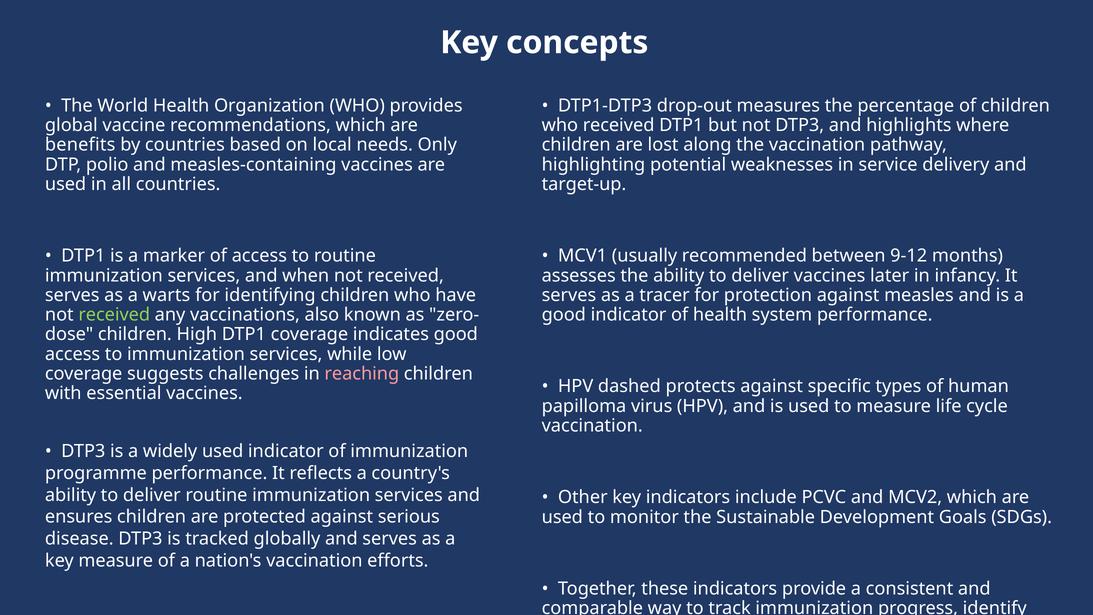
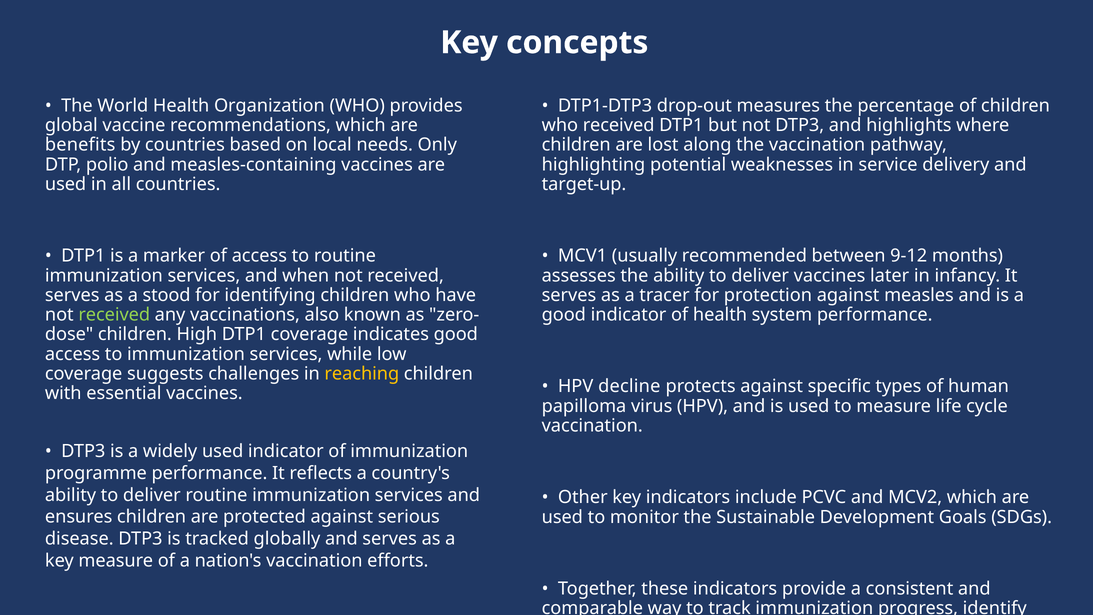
warts: warts -> stood
reaching colour: pink -> yellow
dashed: dashed -> decline
